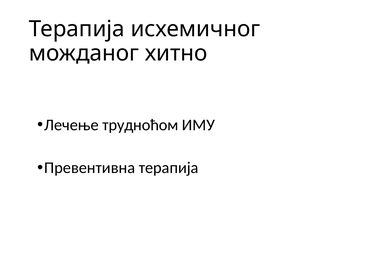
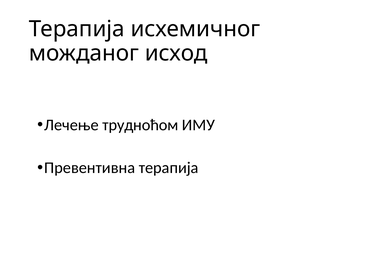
хитно: хитно -> исход
